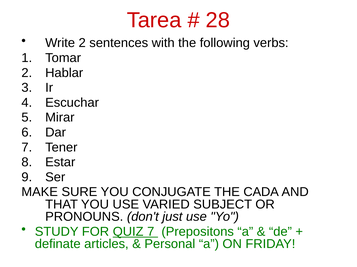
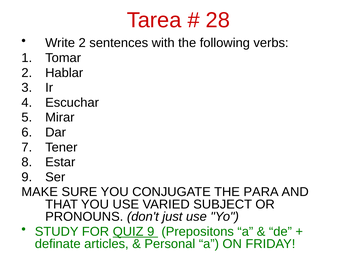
CADA: CADA -> PARA
QUIZ 7: 7 -> 9
